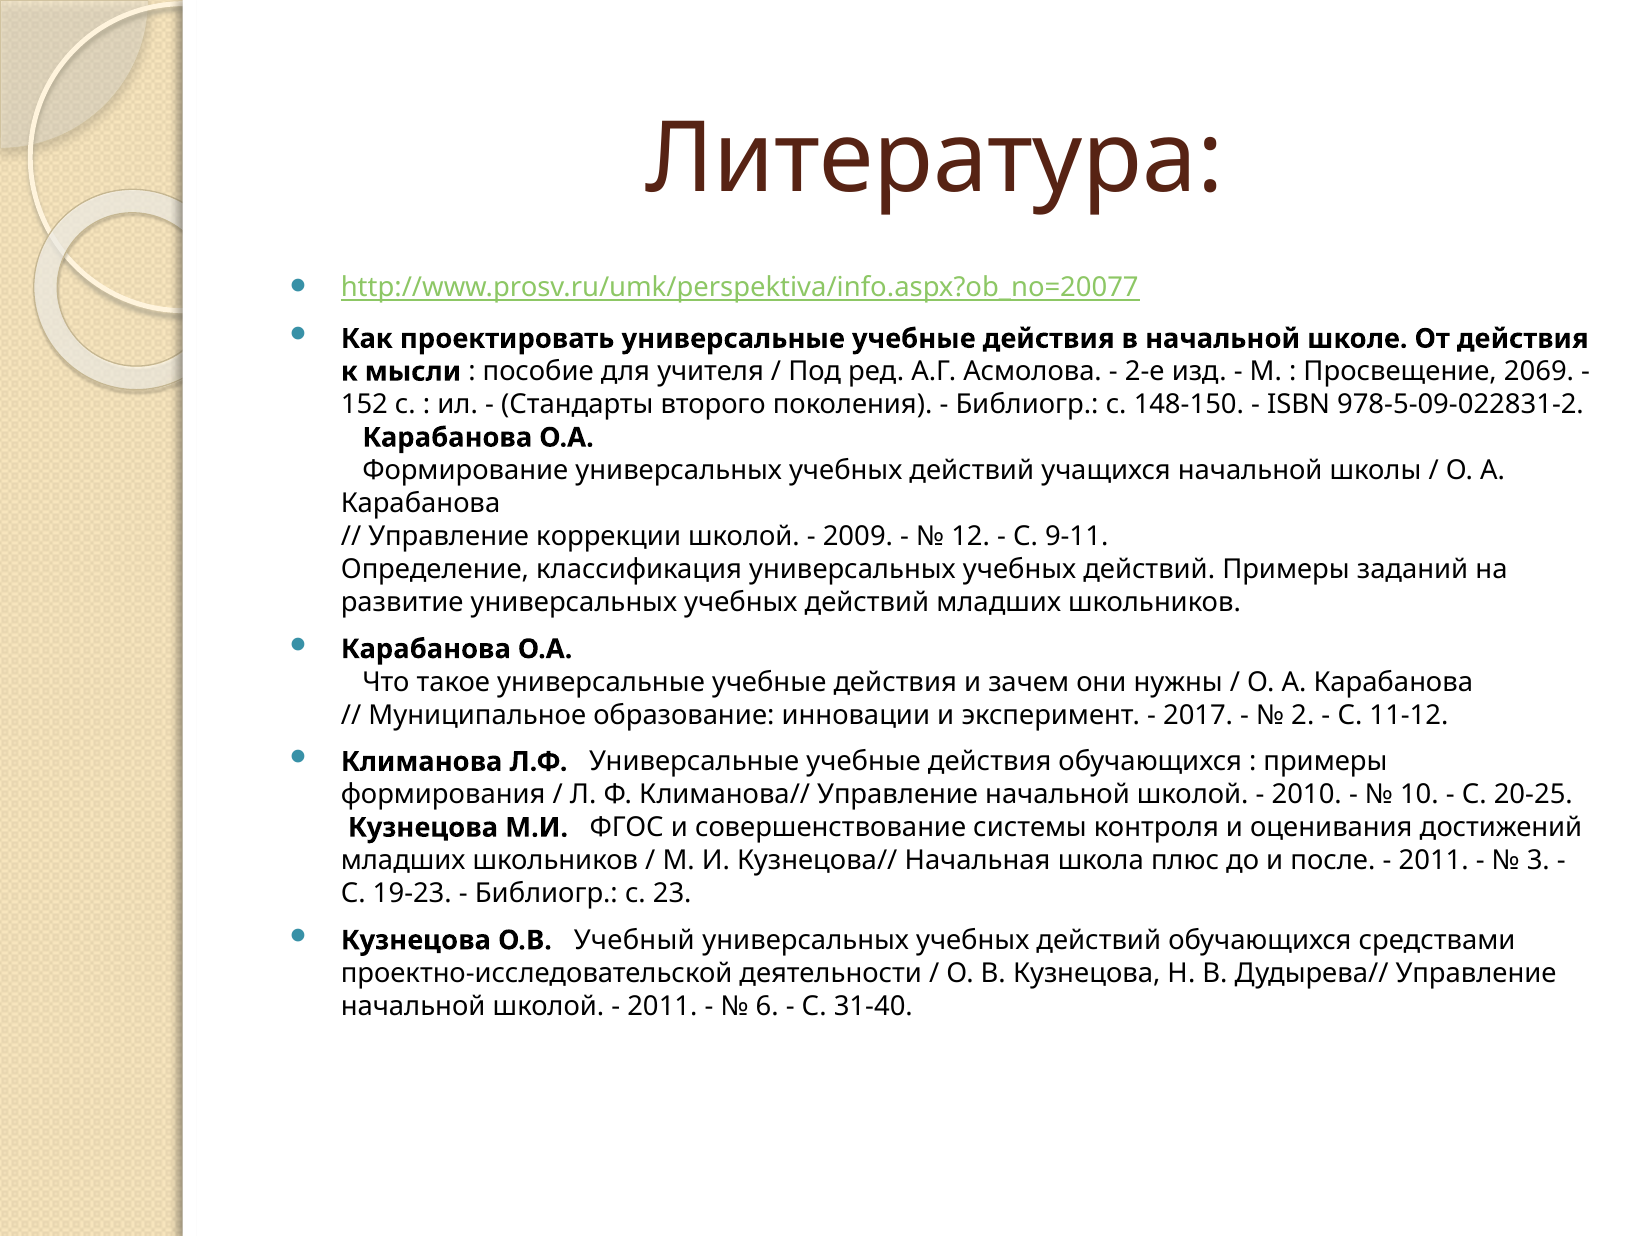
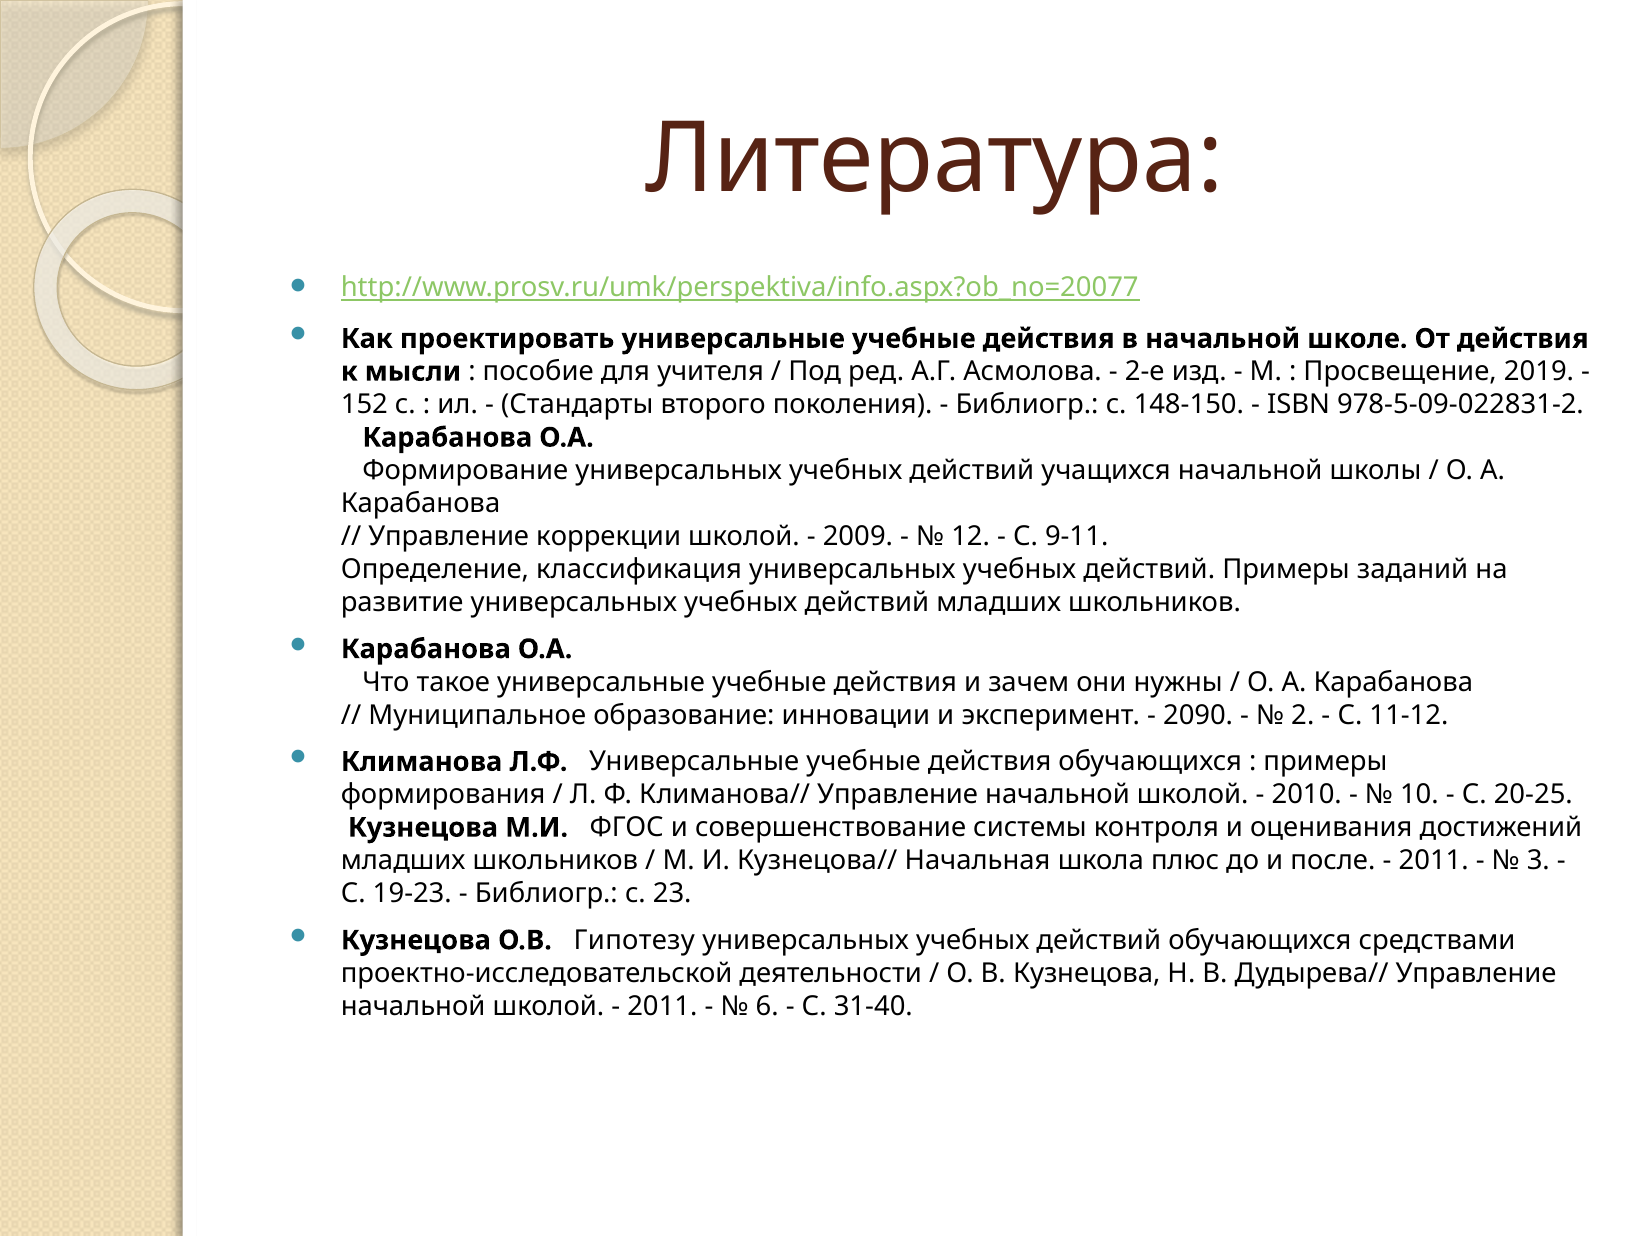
2069: 2069 -> 2019
2017: 2017 -> 2090
Учебный: Учебный -> Гипотезу
